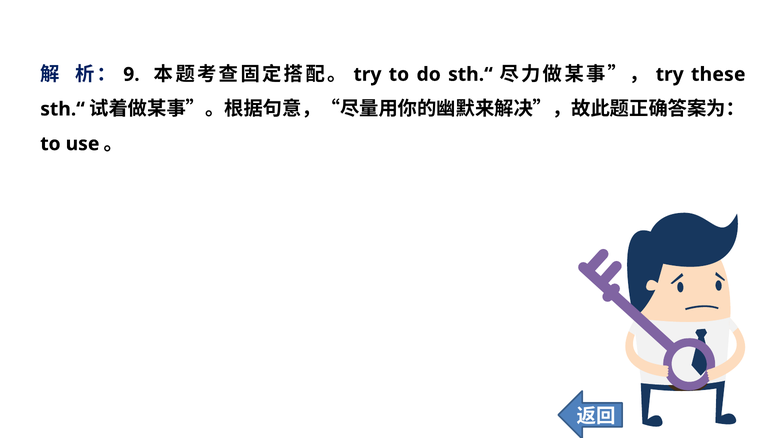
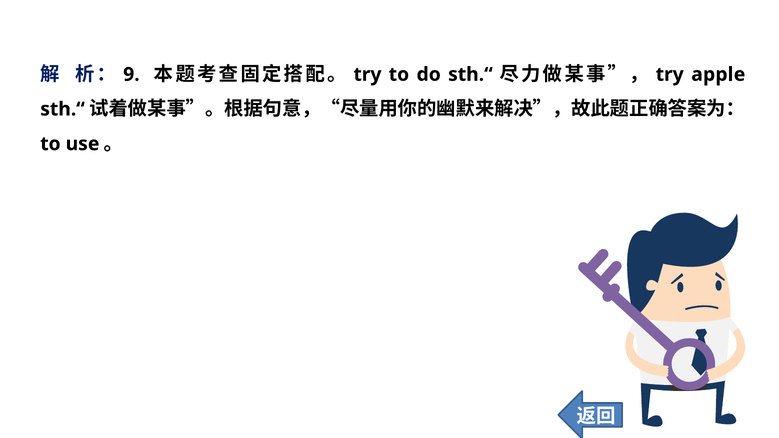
these: these -> apple
